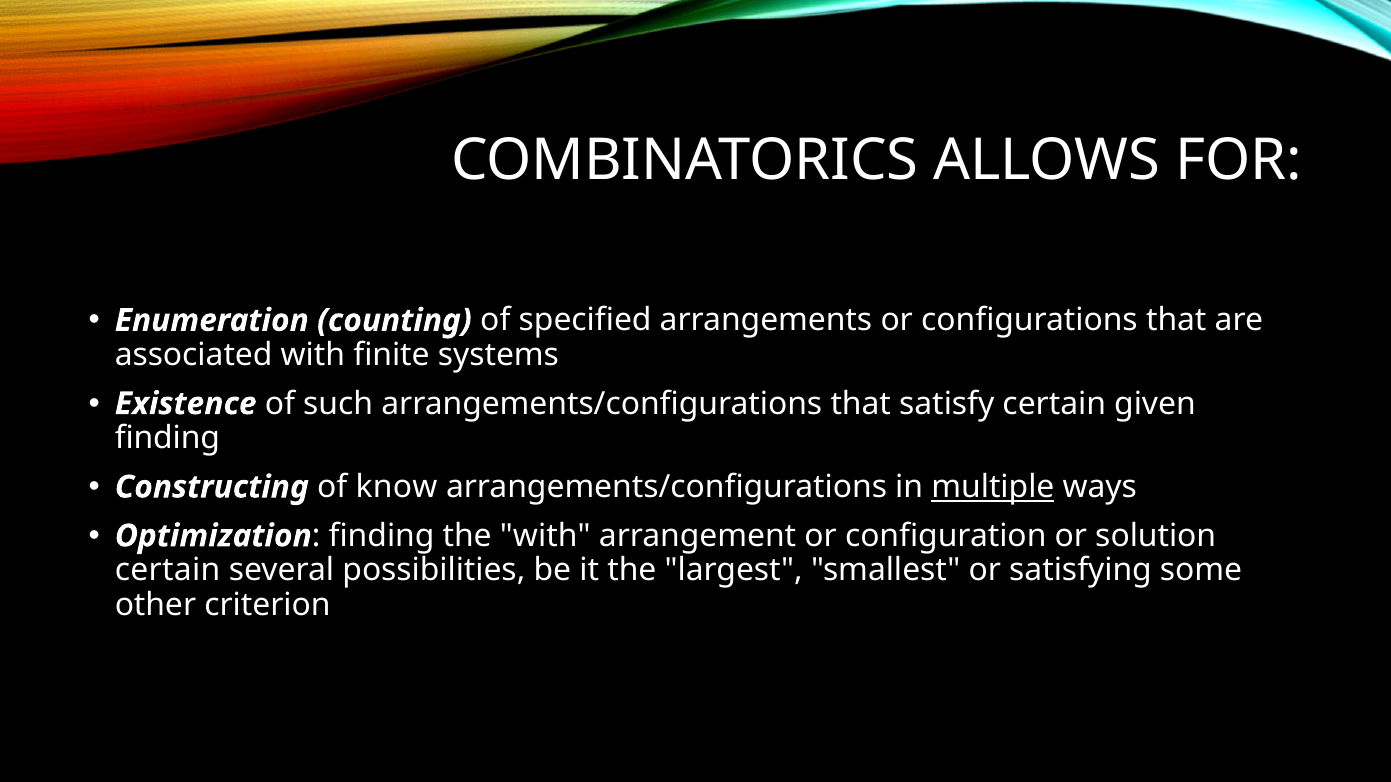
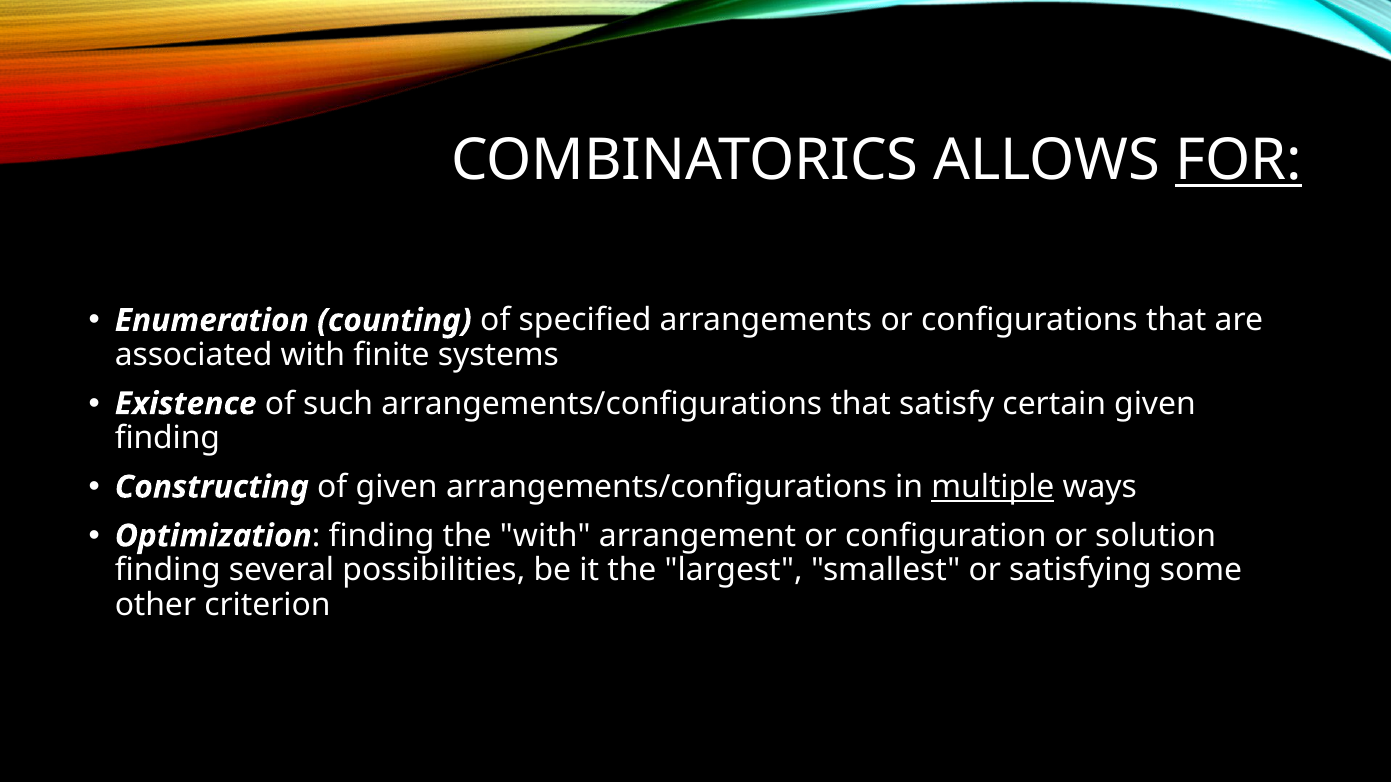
FOR underline: none -> present
of know: know -> given
certain at (168, 571): certain -> finding
